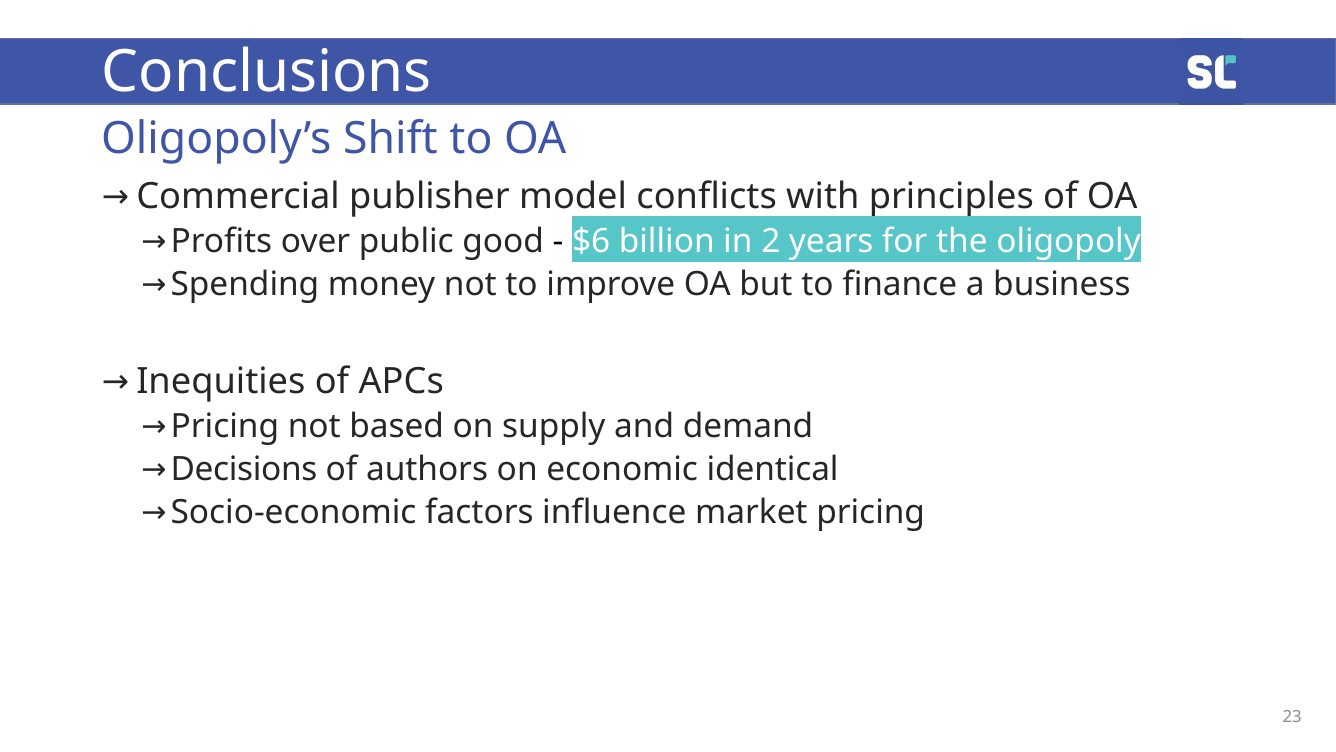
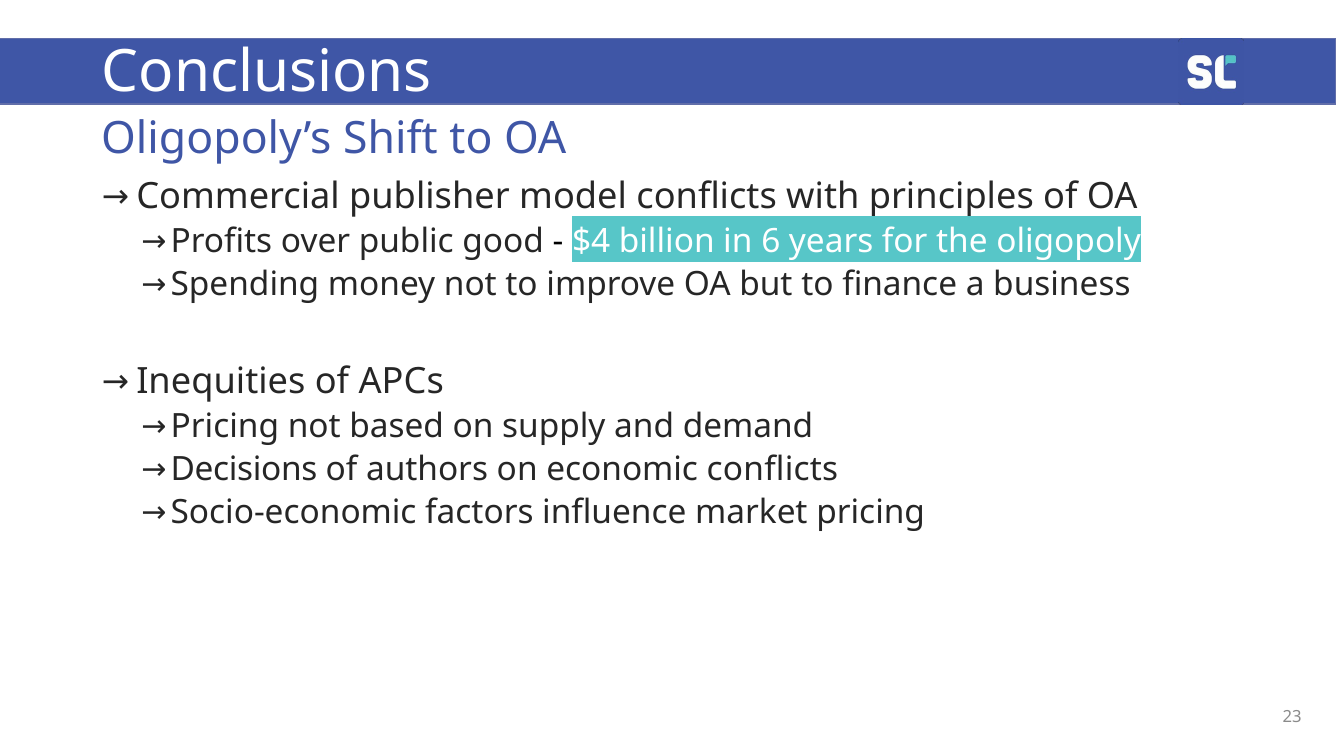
$6: $6 -> $4
2: 2 -> 6
economic identical: identical -> conflicts
